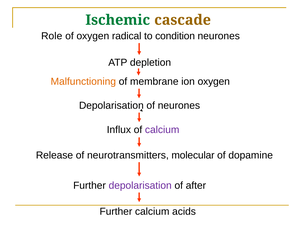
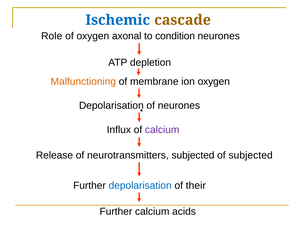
Ischemic colour: green -> blue
radical: radical -> axonal
neurotransmitters molecular: molecular -> subjected
of dopamine: dopamine -> subjected
depolarisation at (140, 186) colour: purple -> blue
after: after -> their
